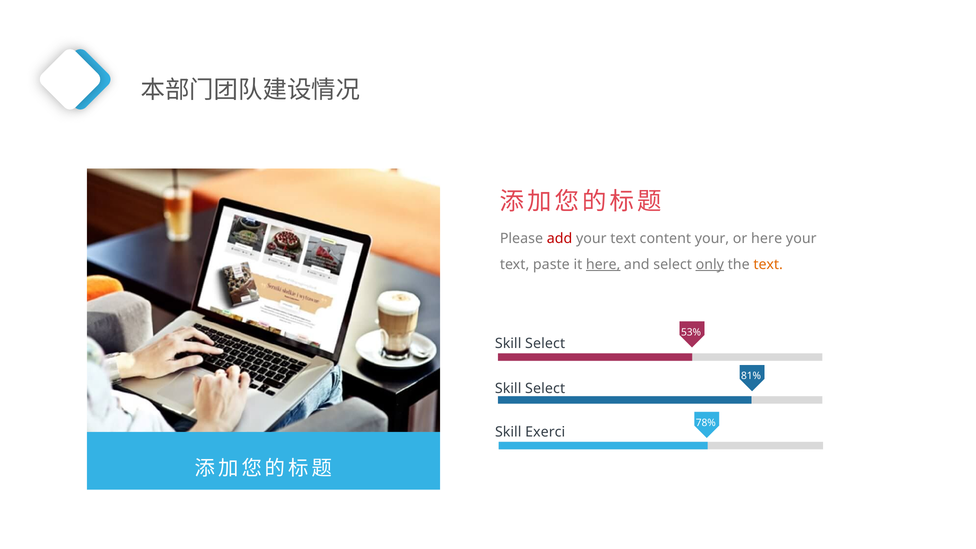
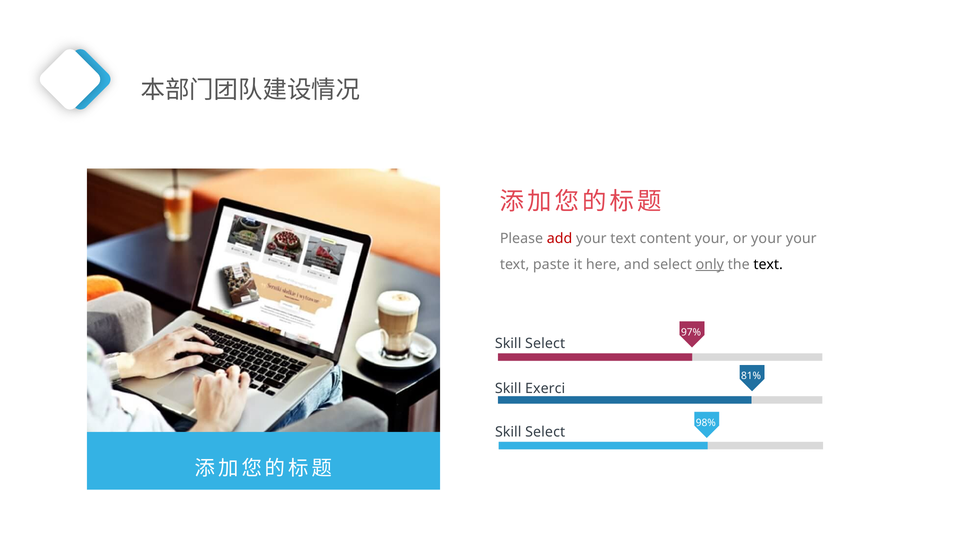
or here: here -> your
here at (603, 264) underline: present -> none
text at (768, 264) colour: orange -> black
53%: 53% -> 97%
Select at (545, 388): Select -> Exerci
78%: 78% -> 98%
Exerci at (545, 432): Exerci -> Select
